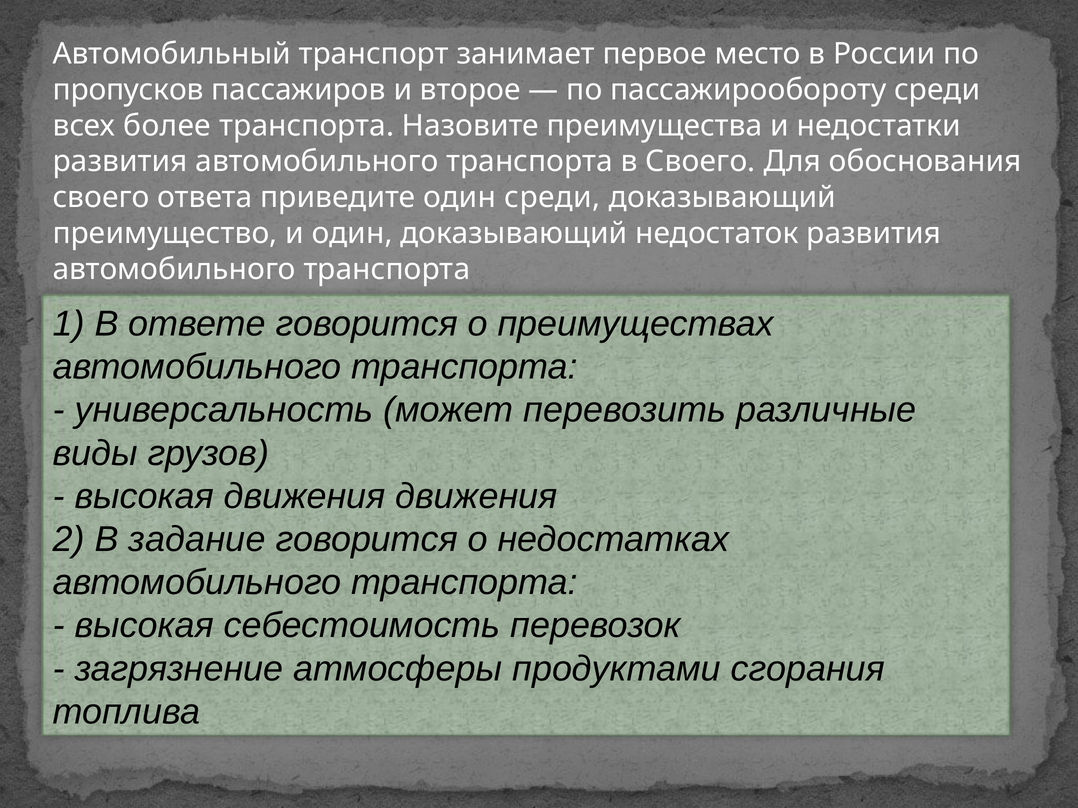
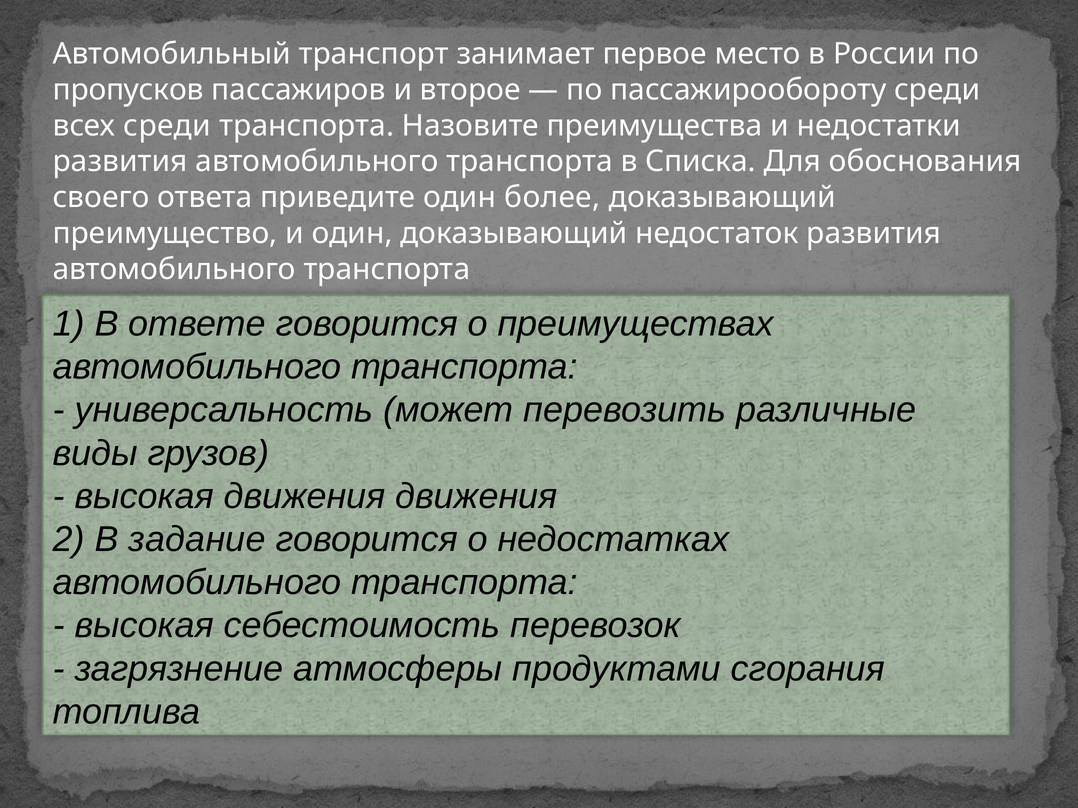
всех более: более -> среди
в Своего: Своего -> Списка
один среди: среди -> более
